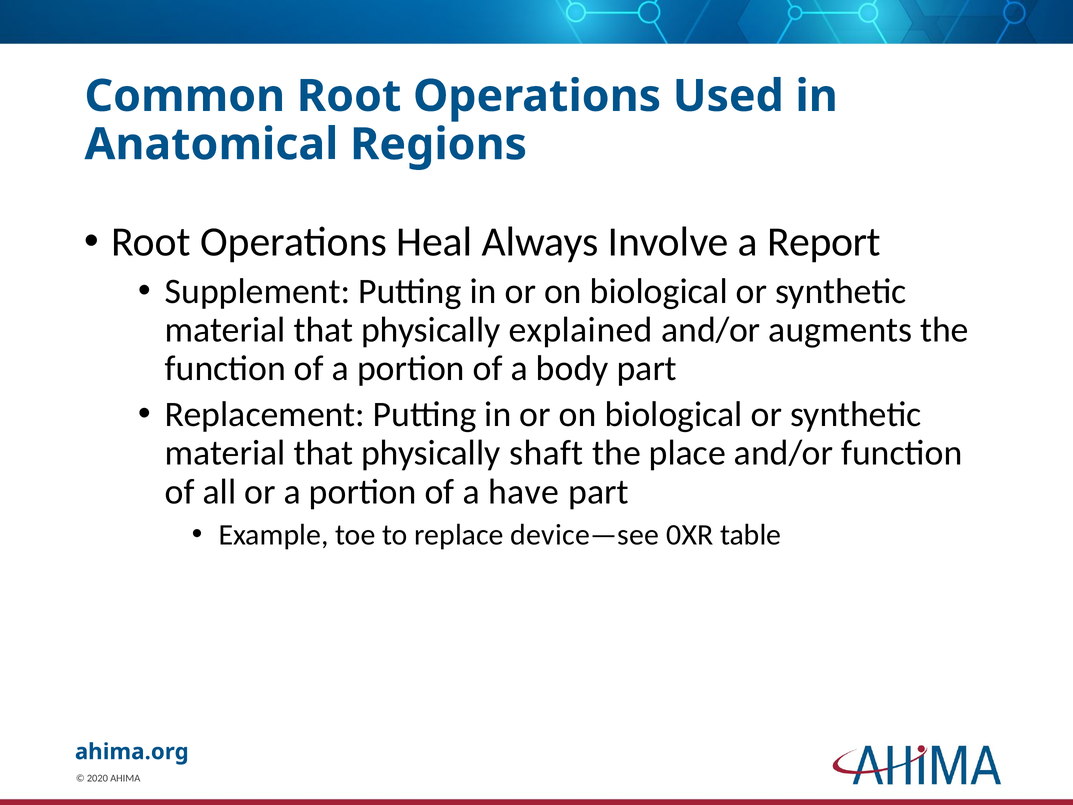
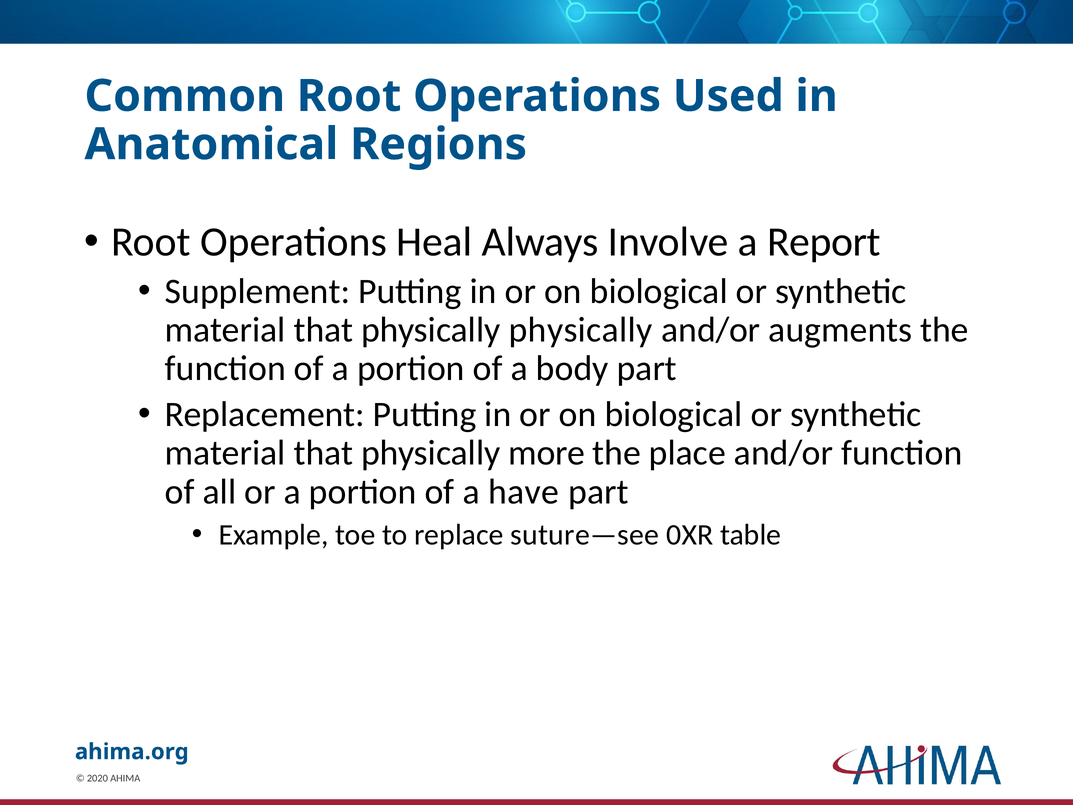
physically explained: explained -> physically
shaft: shaft -> more
device—see: device—see -> suture—see
